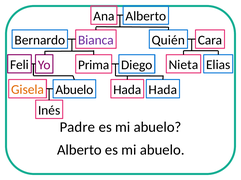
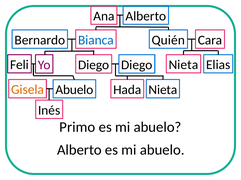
Bianca colour: purple -> blue
Prima at (94, 65): Prima -> Diego
Hada Hada: Hada -> Nieta
Padre: Padre -> Primo
